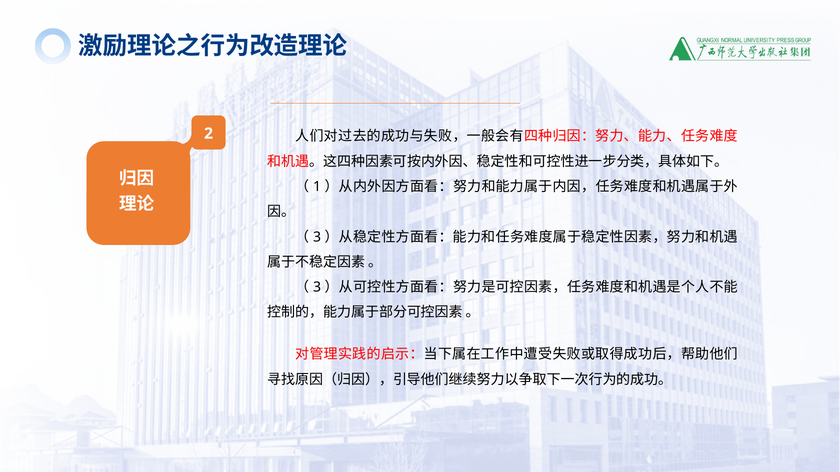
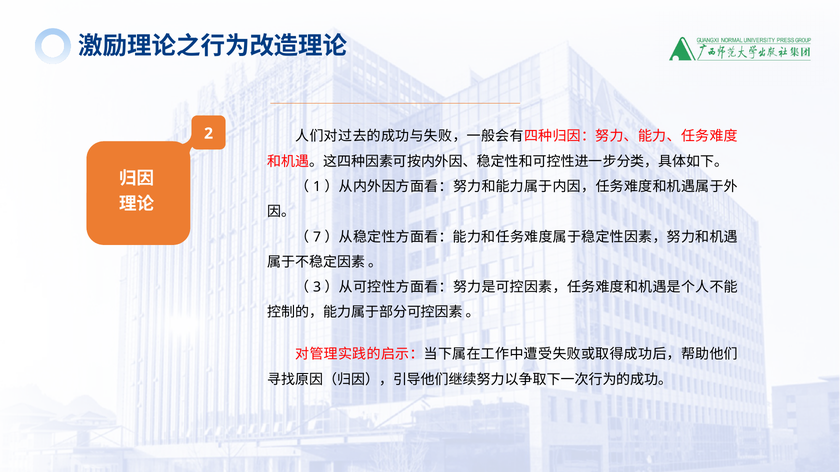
3 at (317, 237): 3 -> 7
